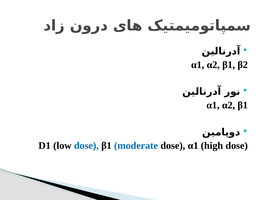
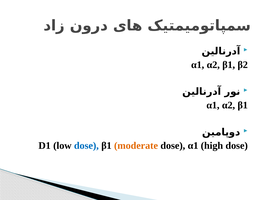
moderate colour: blue -> orange
